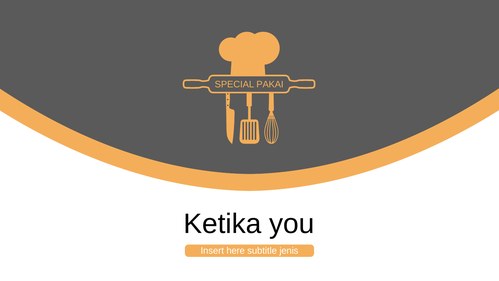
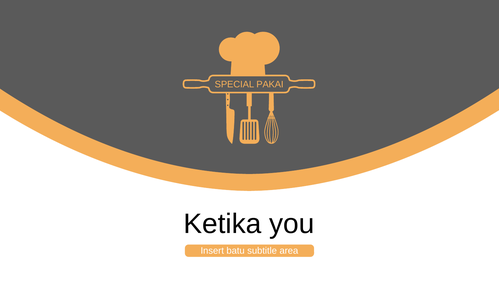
here: here -> batu
jenis: jenis -> area
